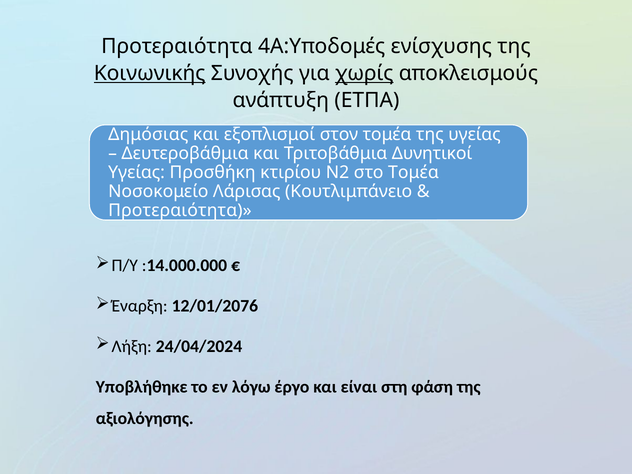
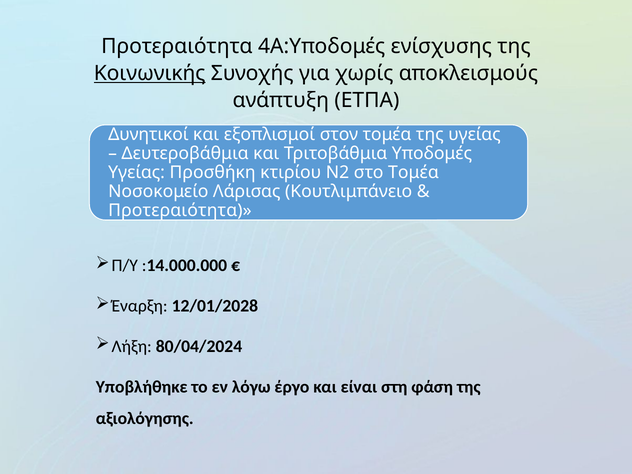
χωρίς underline: present -> none
Δημόσιας: Δημόσιας -> Δυνητικοί
Δυνητικοί: Δυνητικοί -> Υποδομές
12/01/2076: 12/01/2076 -> 12/01/2028
24/04/2024: 24/04/2024 -> 80/04/2024
